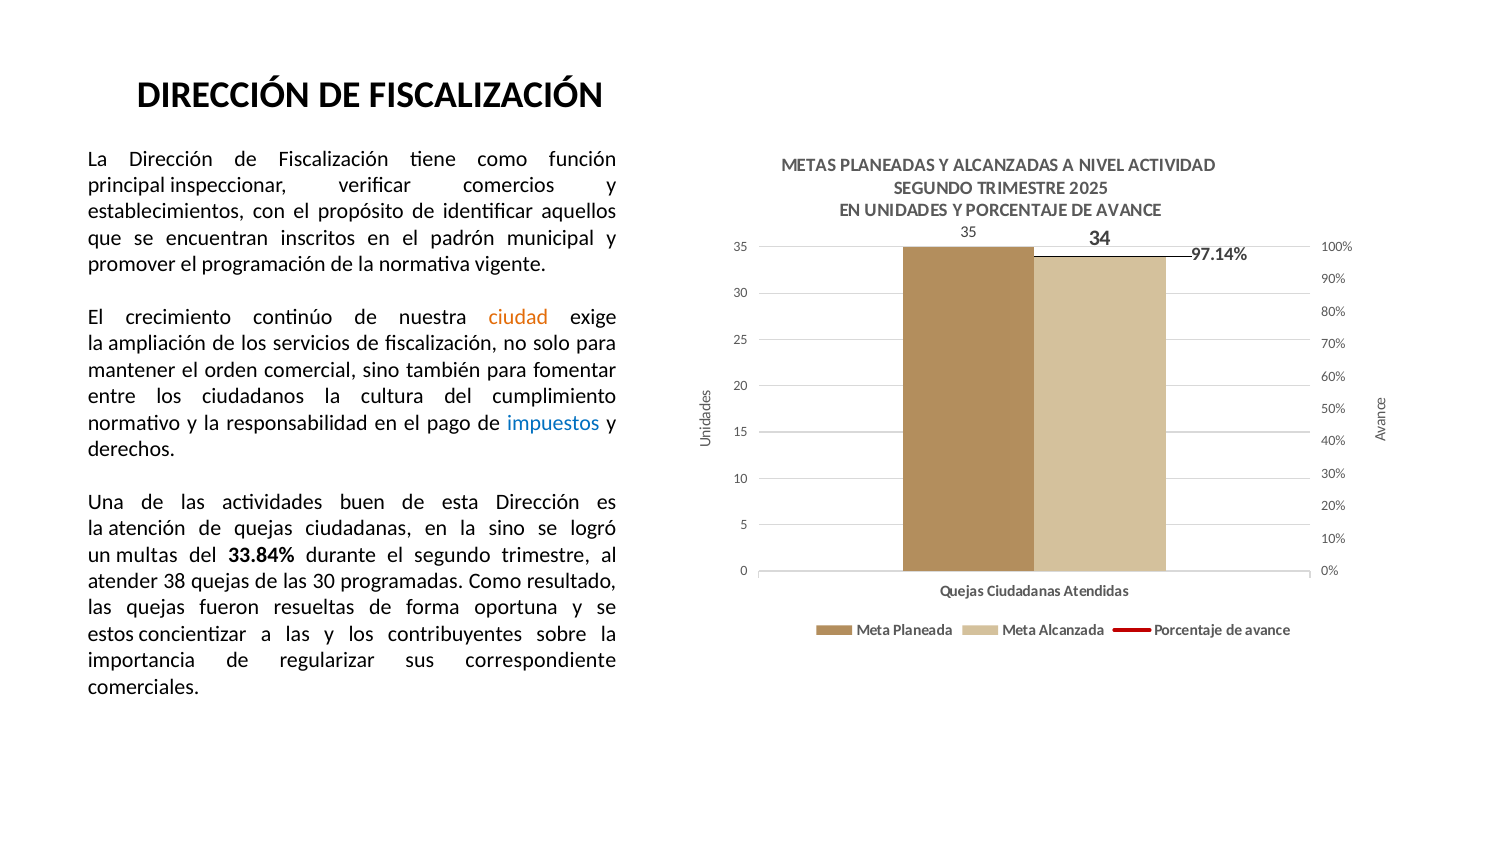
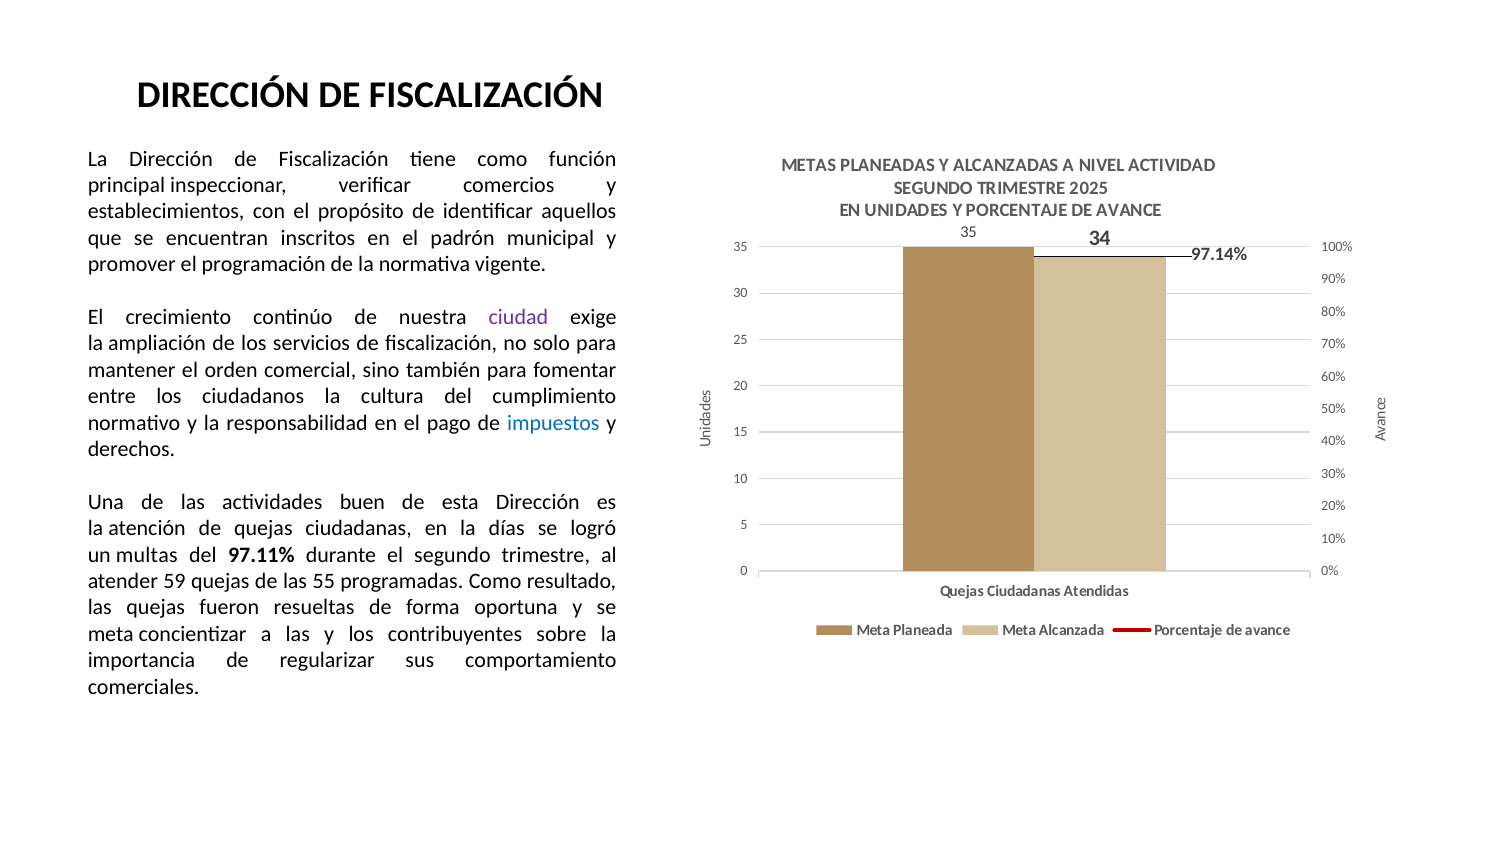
ciudad colour: orange -> purple
la sino: sino -> días
33.84%: 33.84% -> 97.11%
38: 38 -> 59
las 30: 30 -> 55
estos at (111, 634): estos -> meta
correspondiente: correspondiente -> comportamiento
